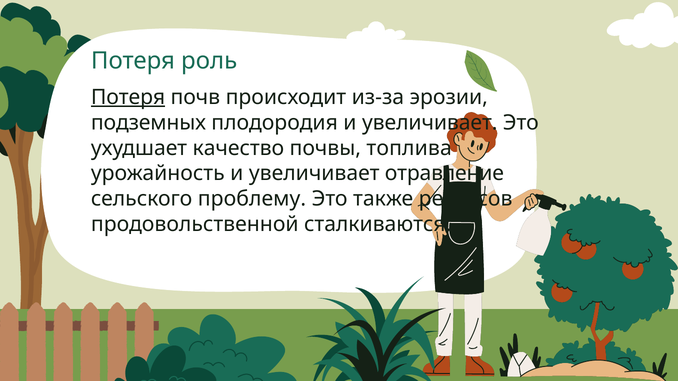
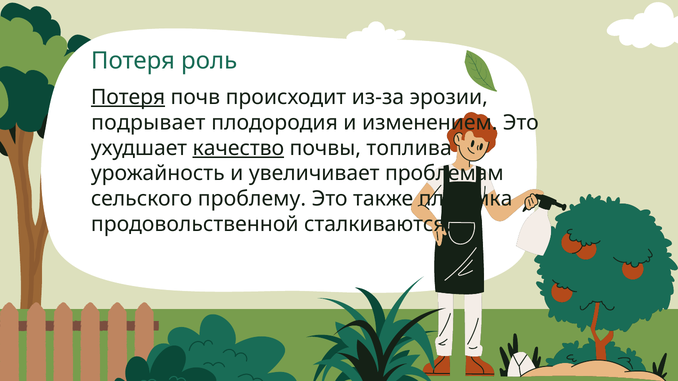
подземных: подземных -> подрывает
плодородия и увеличивает: увеличивает -> изменением
качество underline: none -> present
отравление: отравление -> проблемам
ресурсов: ресурсов -> пластика
